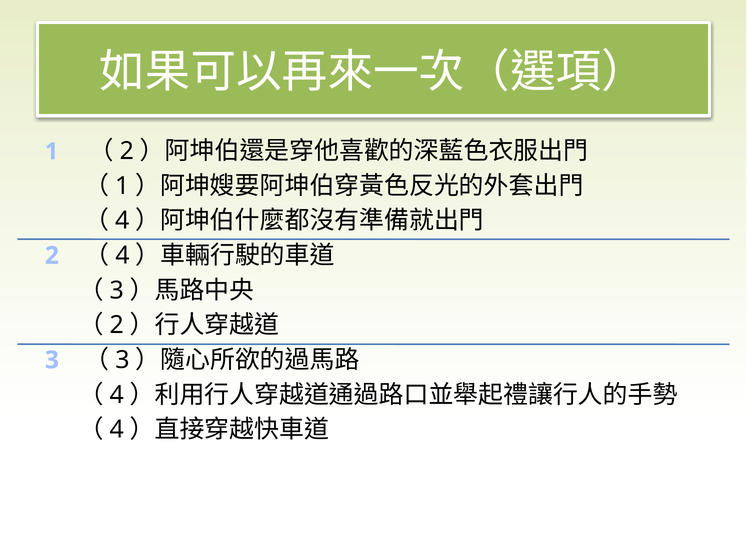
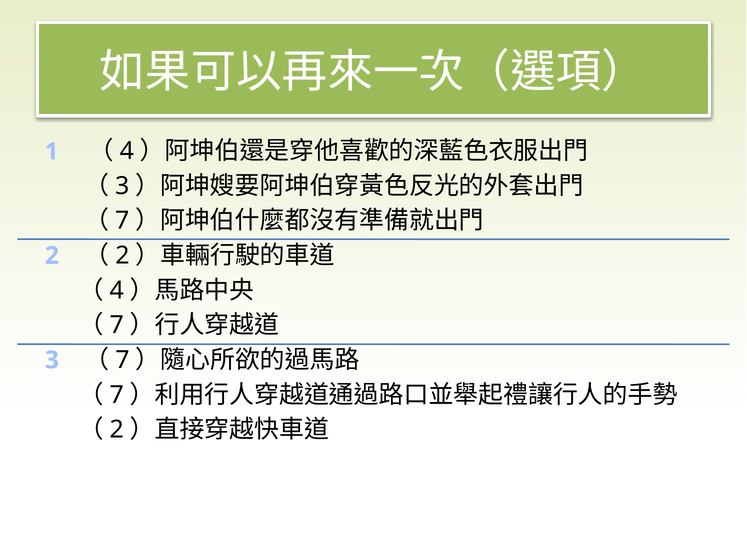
2 at (127, 151): 2 -> 4
1 at (122, 186): 1 -> 3
4 at (122, 221): 4 -> 7
4 at (122, 256): 4 -> 2
3 at (117, 291): 3 -> 4
2 at (117, 325): 2 -> 7
3 at (122, 360): 3 -> 7
4 at (117, 395): 4 -> 7
4 at (117, 430): 4 -> 2
